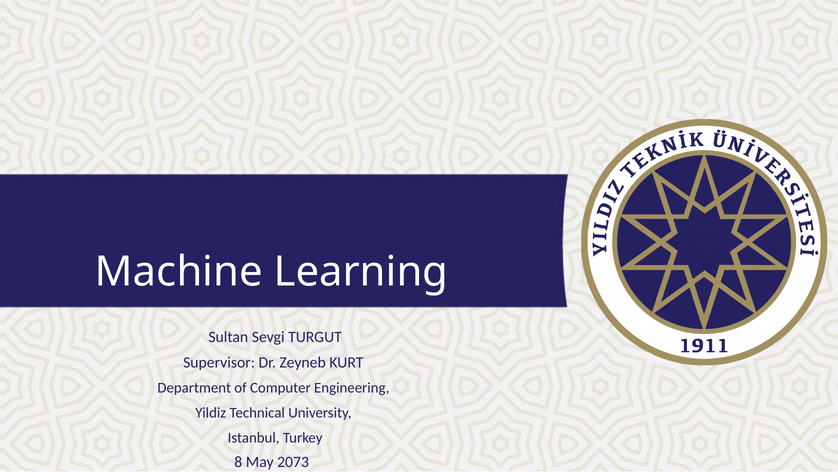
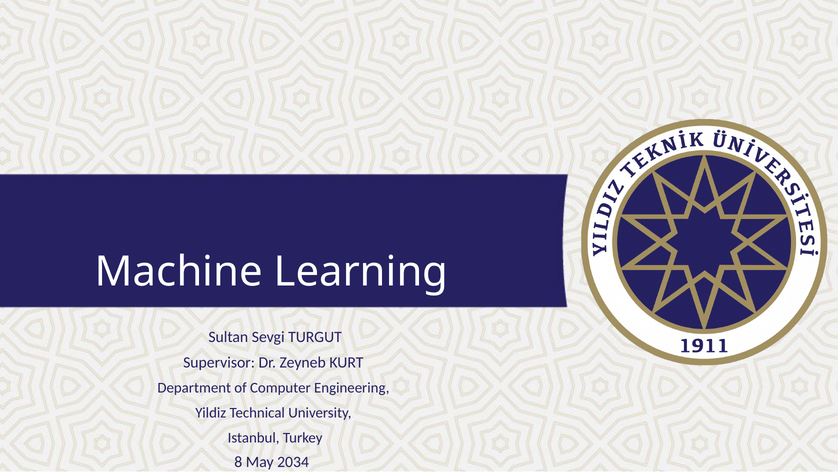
2073: 2073 -> 2034
